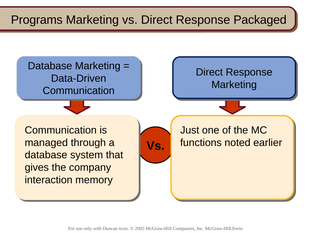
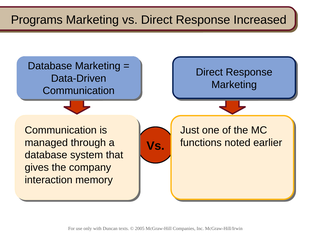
Packaged: Packaged -> Increased
